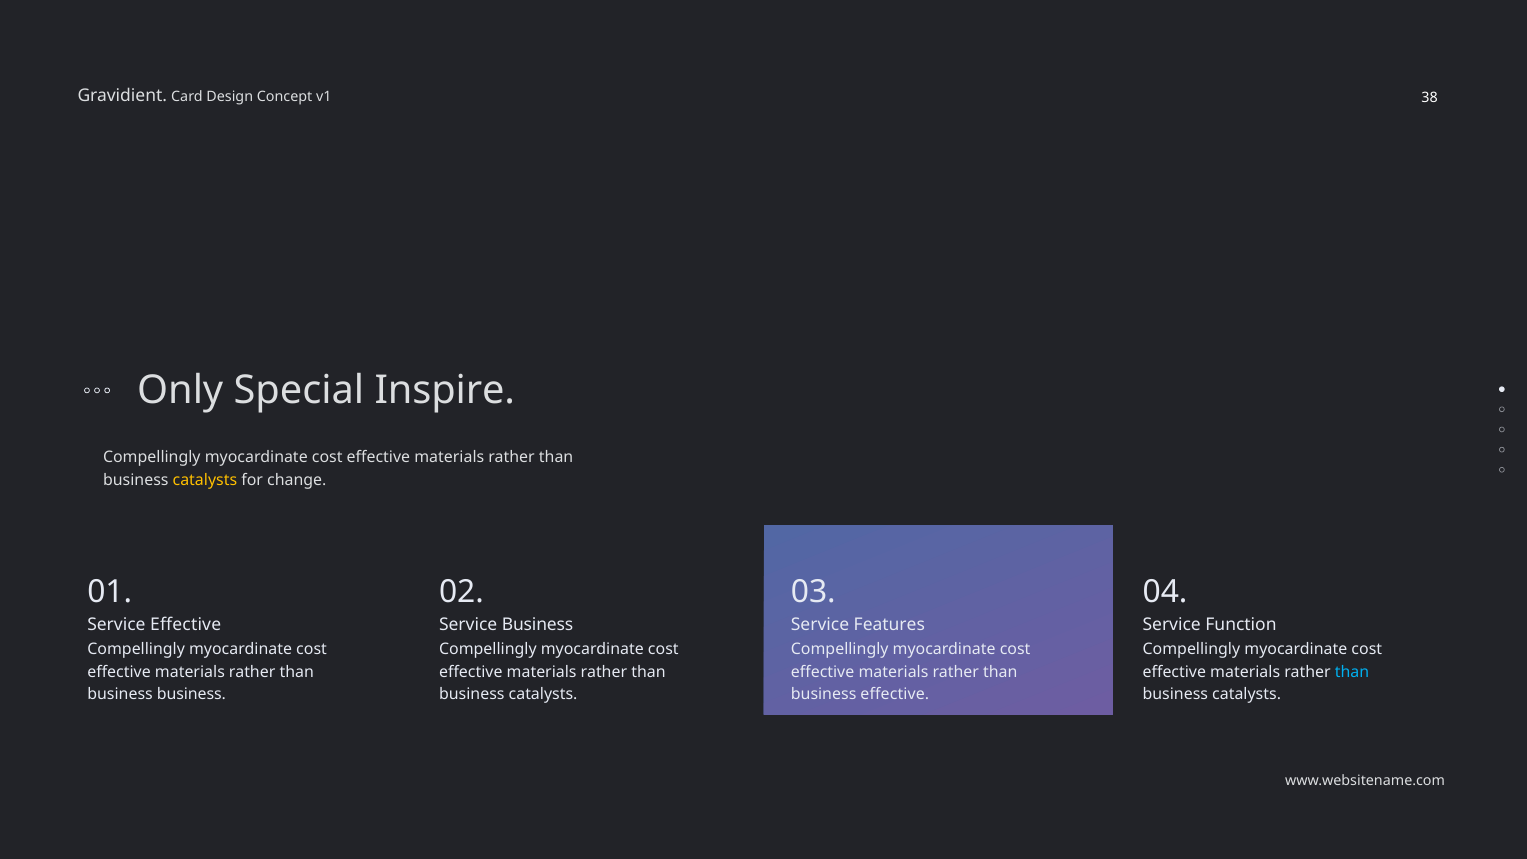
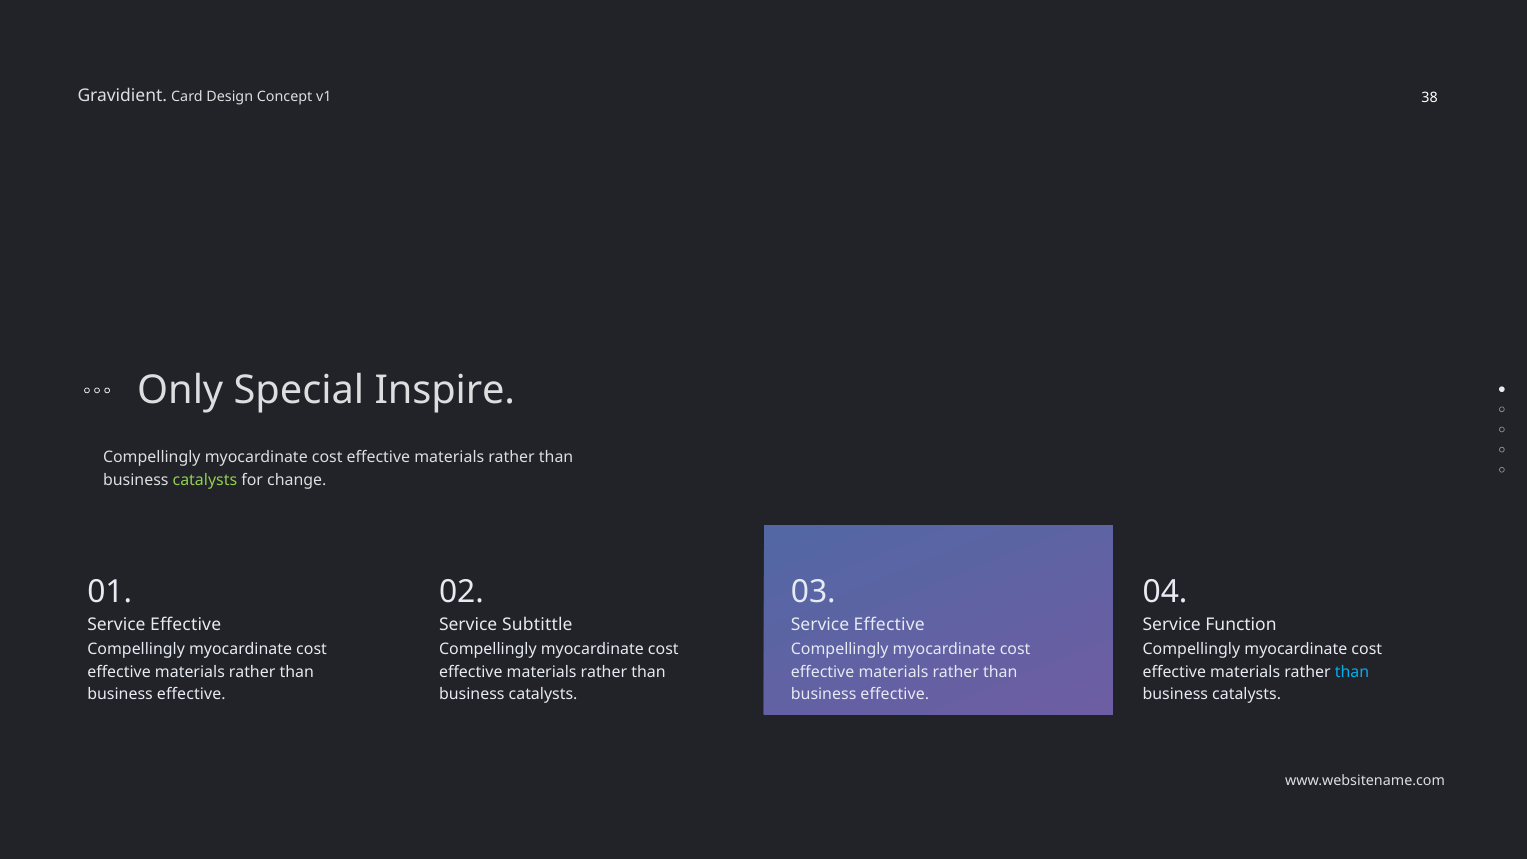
catalysts at (205, 480) colour: yellow -> light green
Service Business: Business -> Subtittle
Features at (889, 625): Features -> Effective
business at (191, 695): business -> effective
